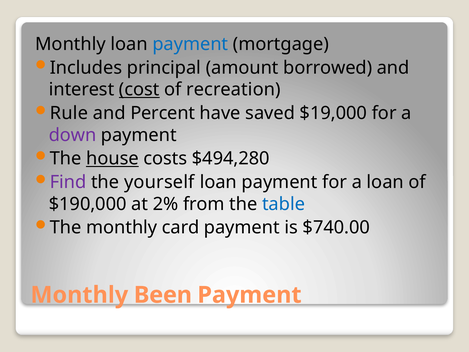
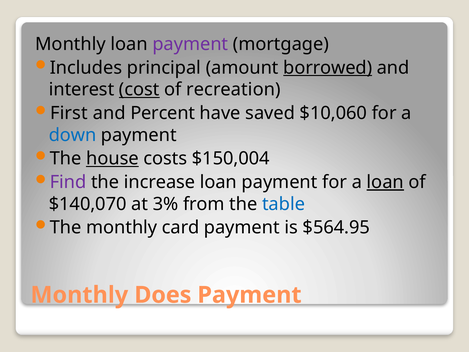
payment at (190, 44) colour: blue -> purple
borrowed underline: none -> present
Rule: Rule -> First
$19,000: $19,000 -> $10,060
down colour: purple -> blue
$494,280: $494,280 -> $150,004
yourself: yourself -> increase
loan at (385, 182) underline: none -> present
$190,000: $190,000 -> $140,070
2%: 2% -> 3%
$740.00: $740.00 -> $564.95
Been: Been -> Does
